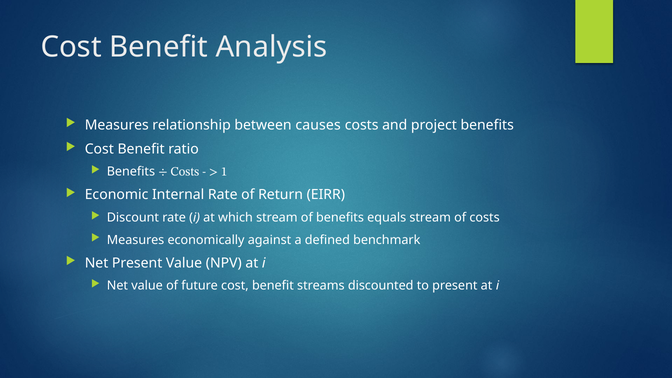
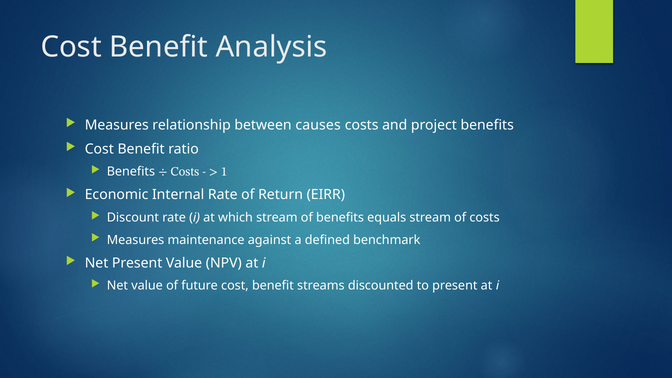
economically: economically -> maintenance
